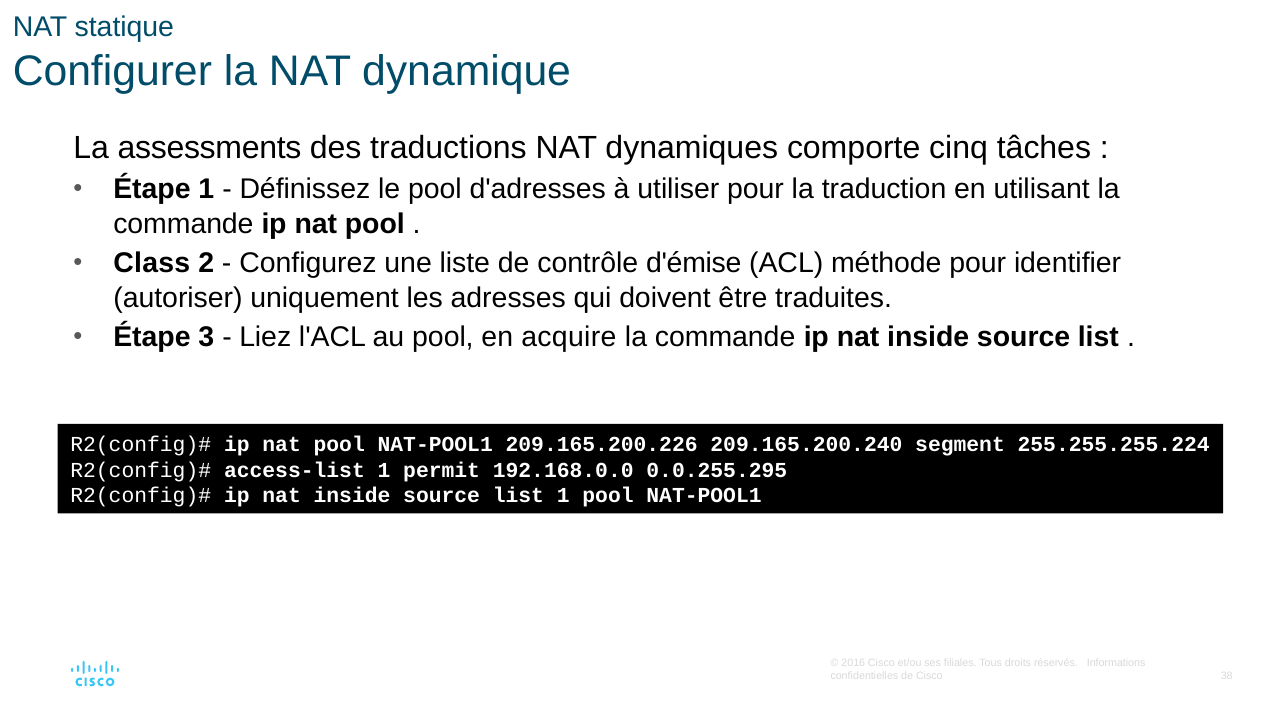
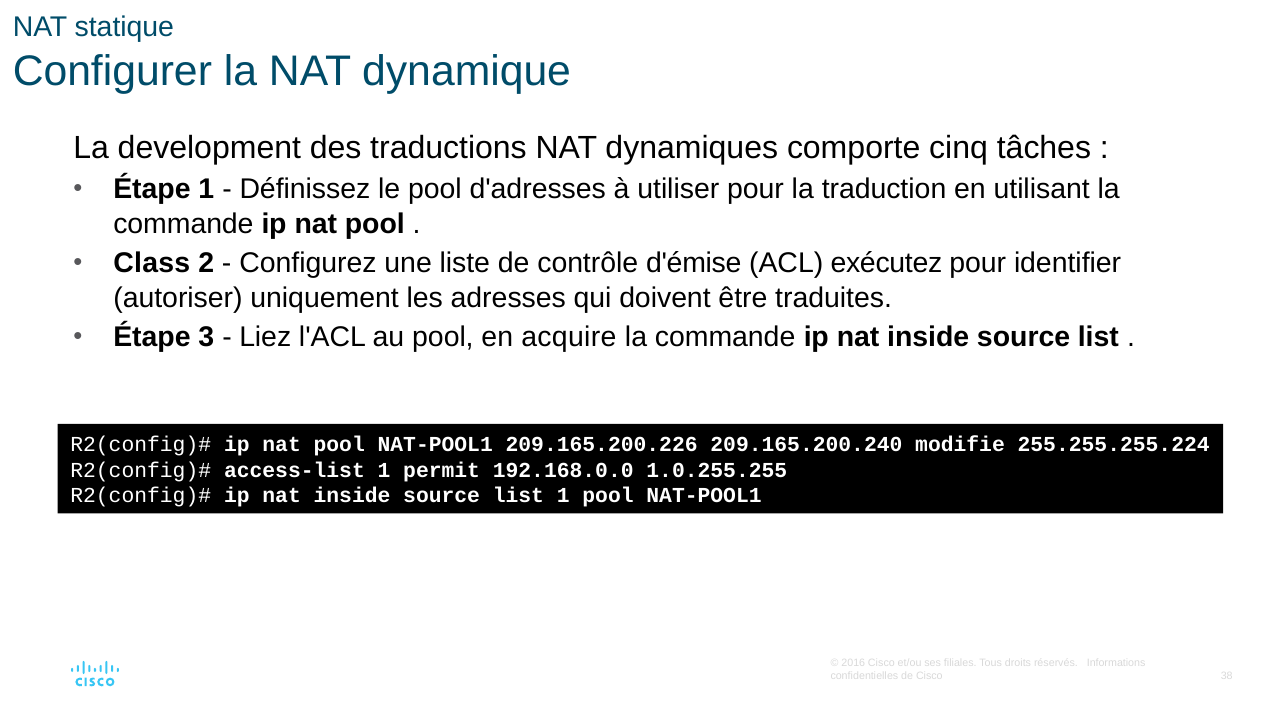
assessments: assessments -> development
méthode: méthode -> exécutez
segment: segment -> modifie
0.0.255.295: 0.0.255.295 -> 1.0.255.255
